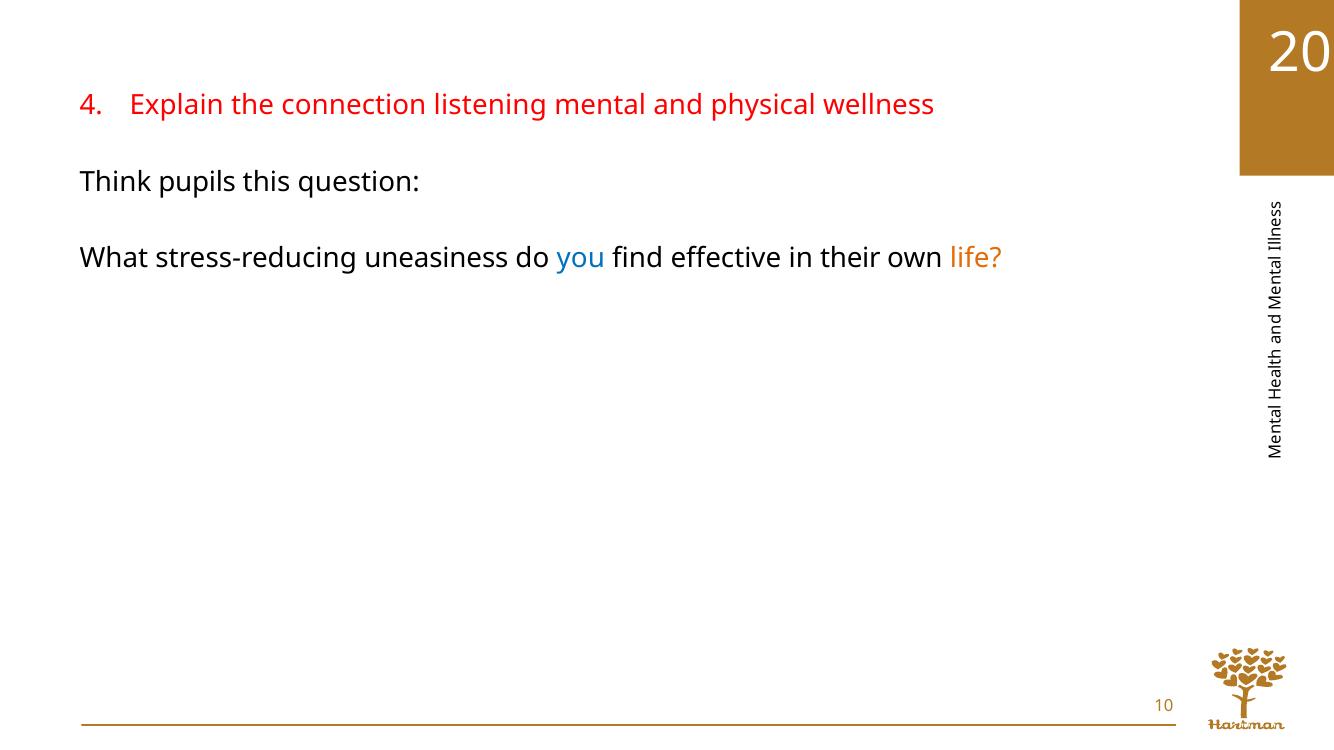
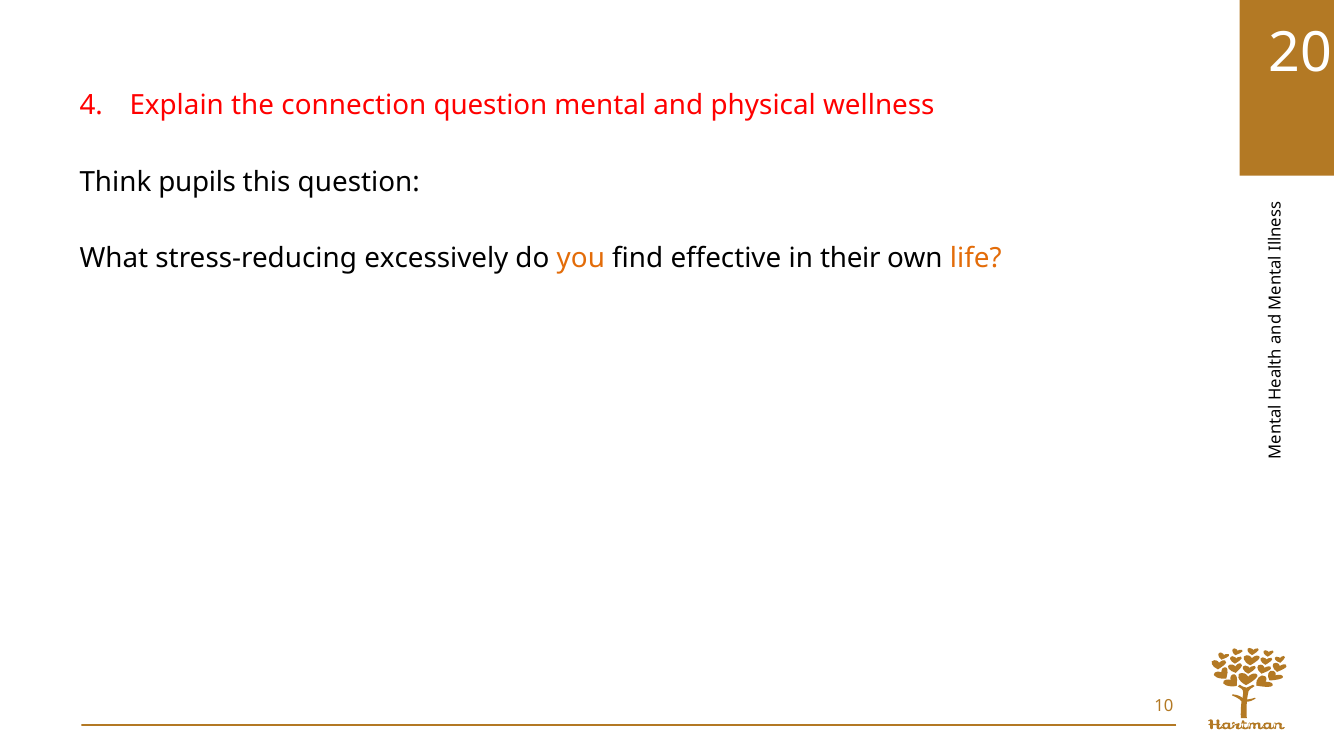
connection listening: listening -> question
uneasiness: uneasiness -> excessively
you colour: blue -> orange
